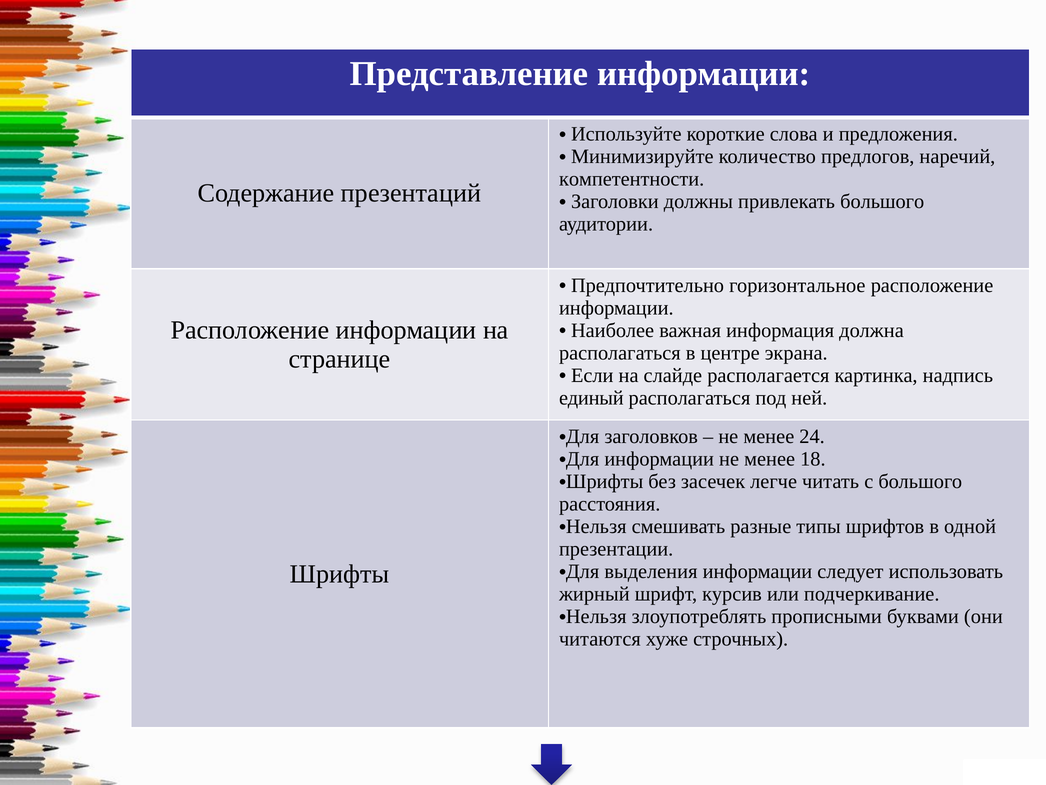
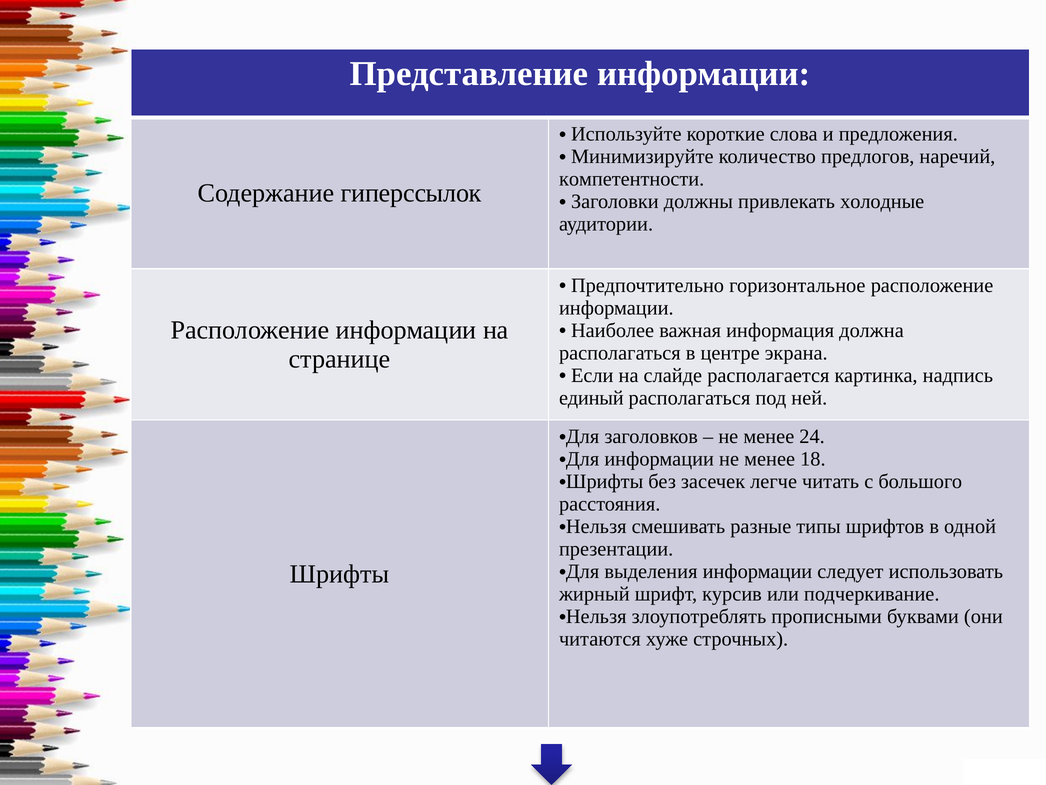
презентаций: презентаций -> гиперссылок
привлекать большого: большого -> холодные
